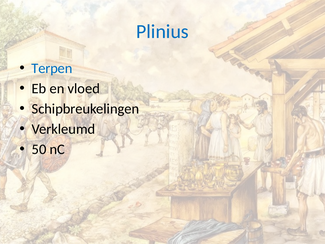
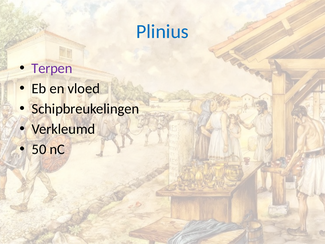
Terpen colour: blue -> purple
